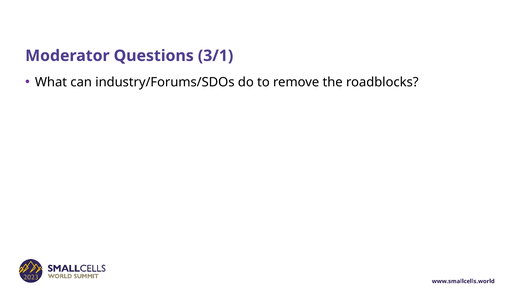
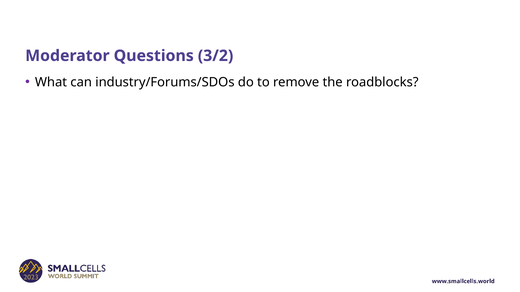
3/1: 3/1 -> 3/2
